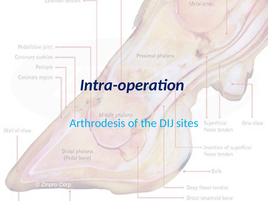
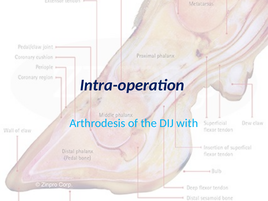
sites: sites -> with
